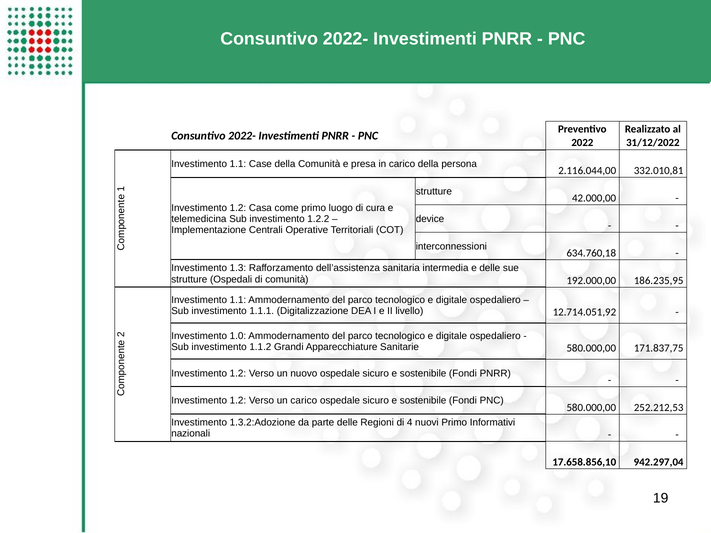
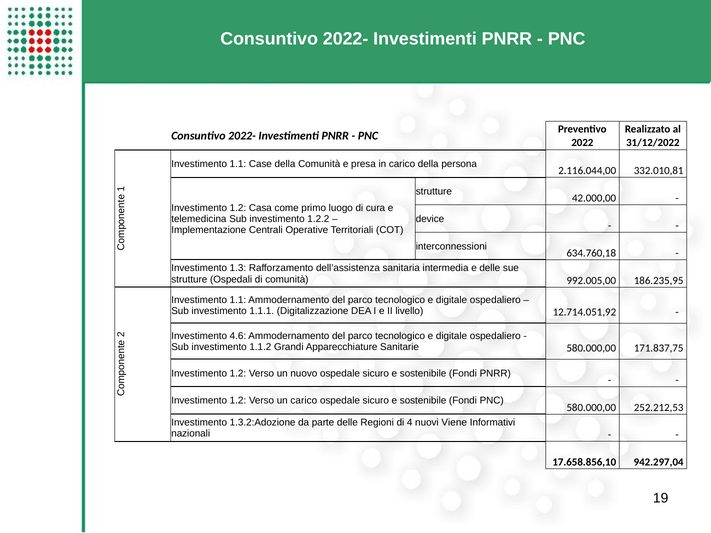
192.000,00: 192.000,00 -> 992.005,00
1.0: 1.0 -> 4.6
nuovi Primo: Primo -> Viene
